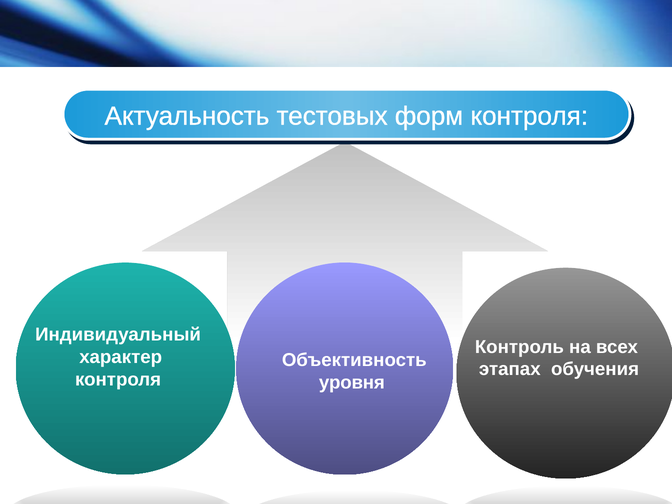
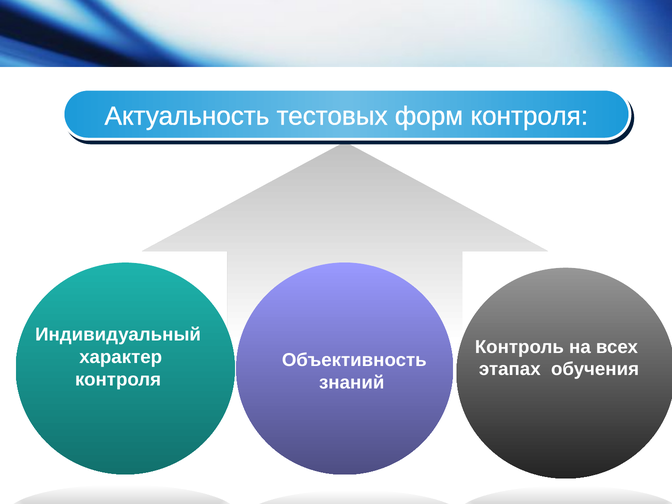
уровня: уровня -> знаний
